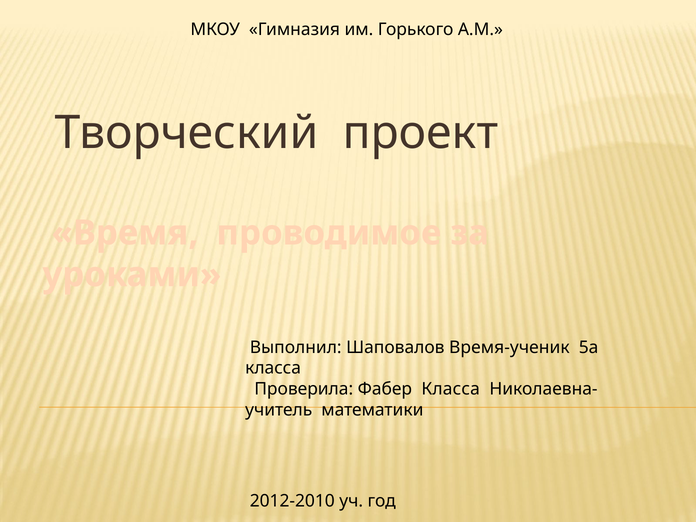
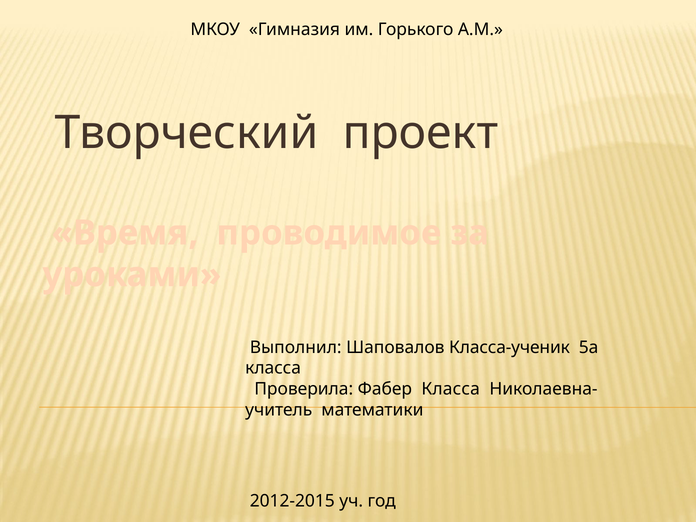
Время-ученик: Время-ученик -> Класса-ученик
2012-2010: 2012-2010 -> 2012-2015
